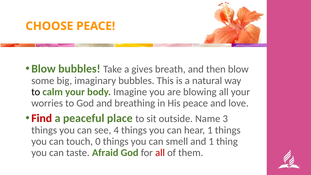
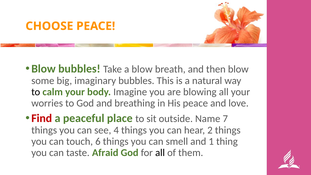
a gives: gives -> blow
3: 3 -> 7
hear 1: 1 -> 2
0: 0 -> 6
all at (160, 153) colour: red -> black
